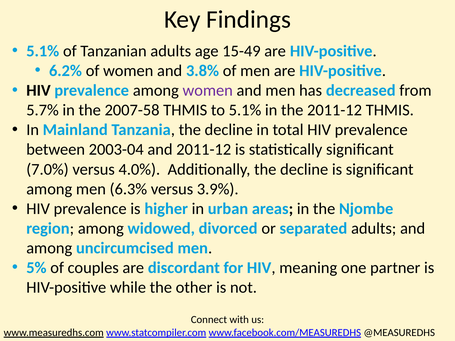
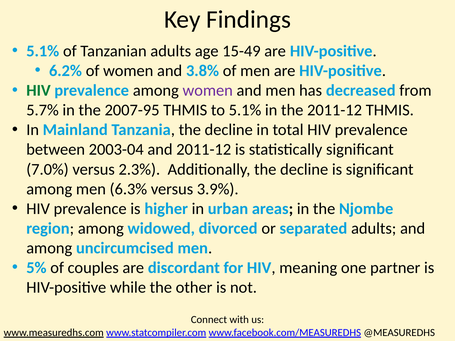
HIV at (38, 91) colour: black -> green
2007-58: 2007-58 -> 2007-95
4.0%: 4.0% -> 2.3%
